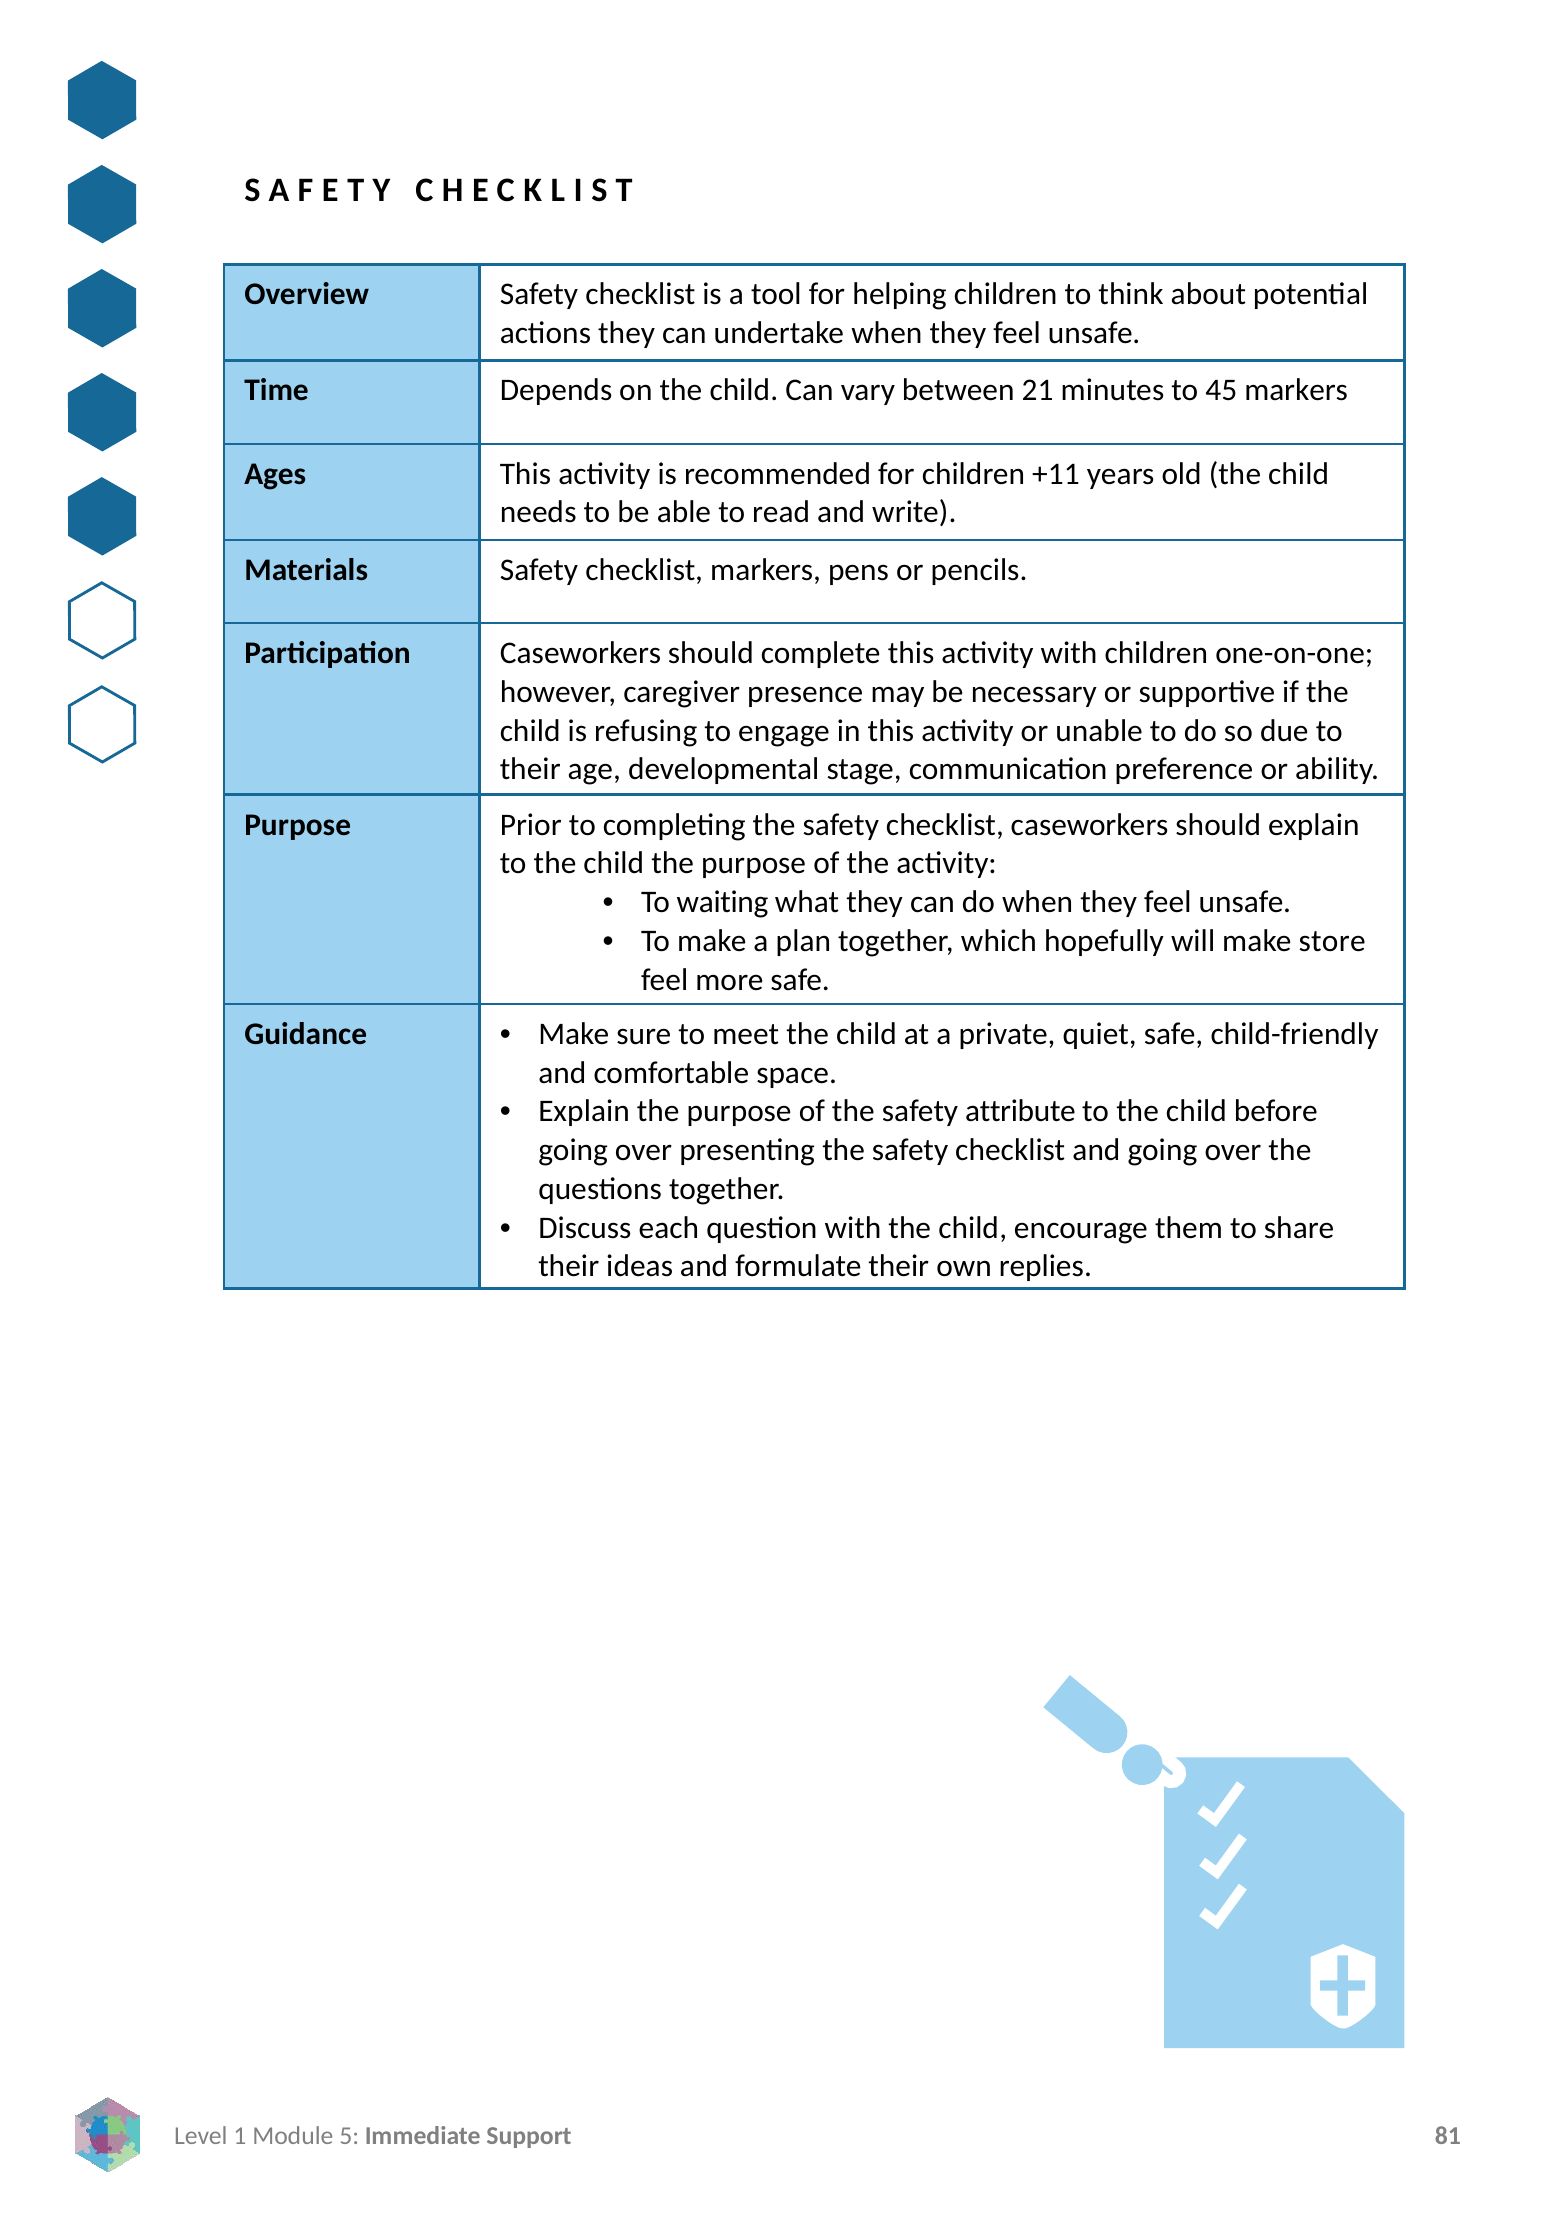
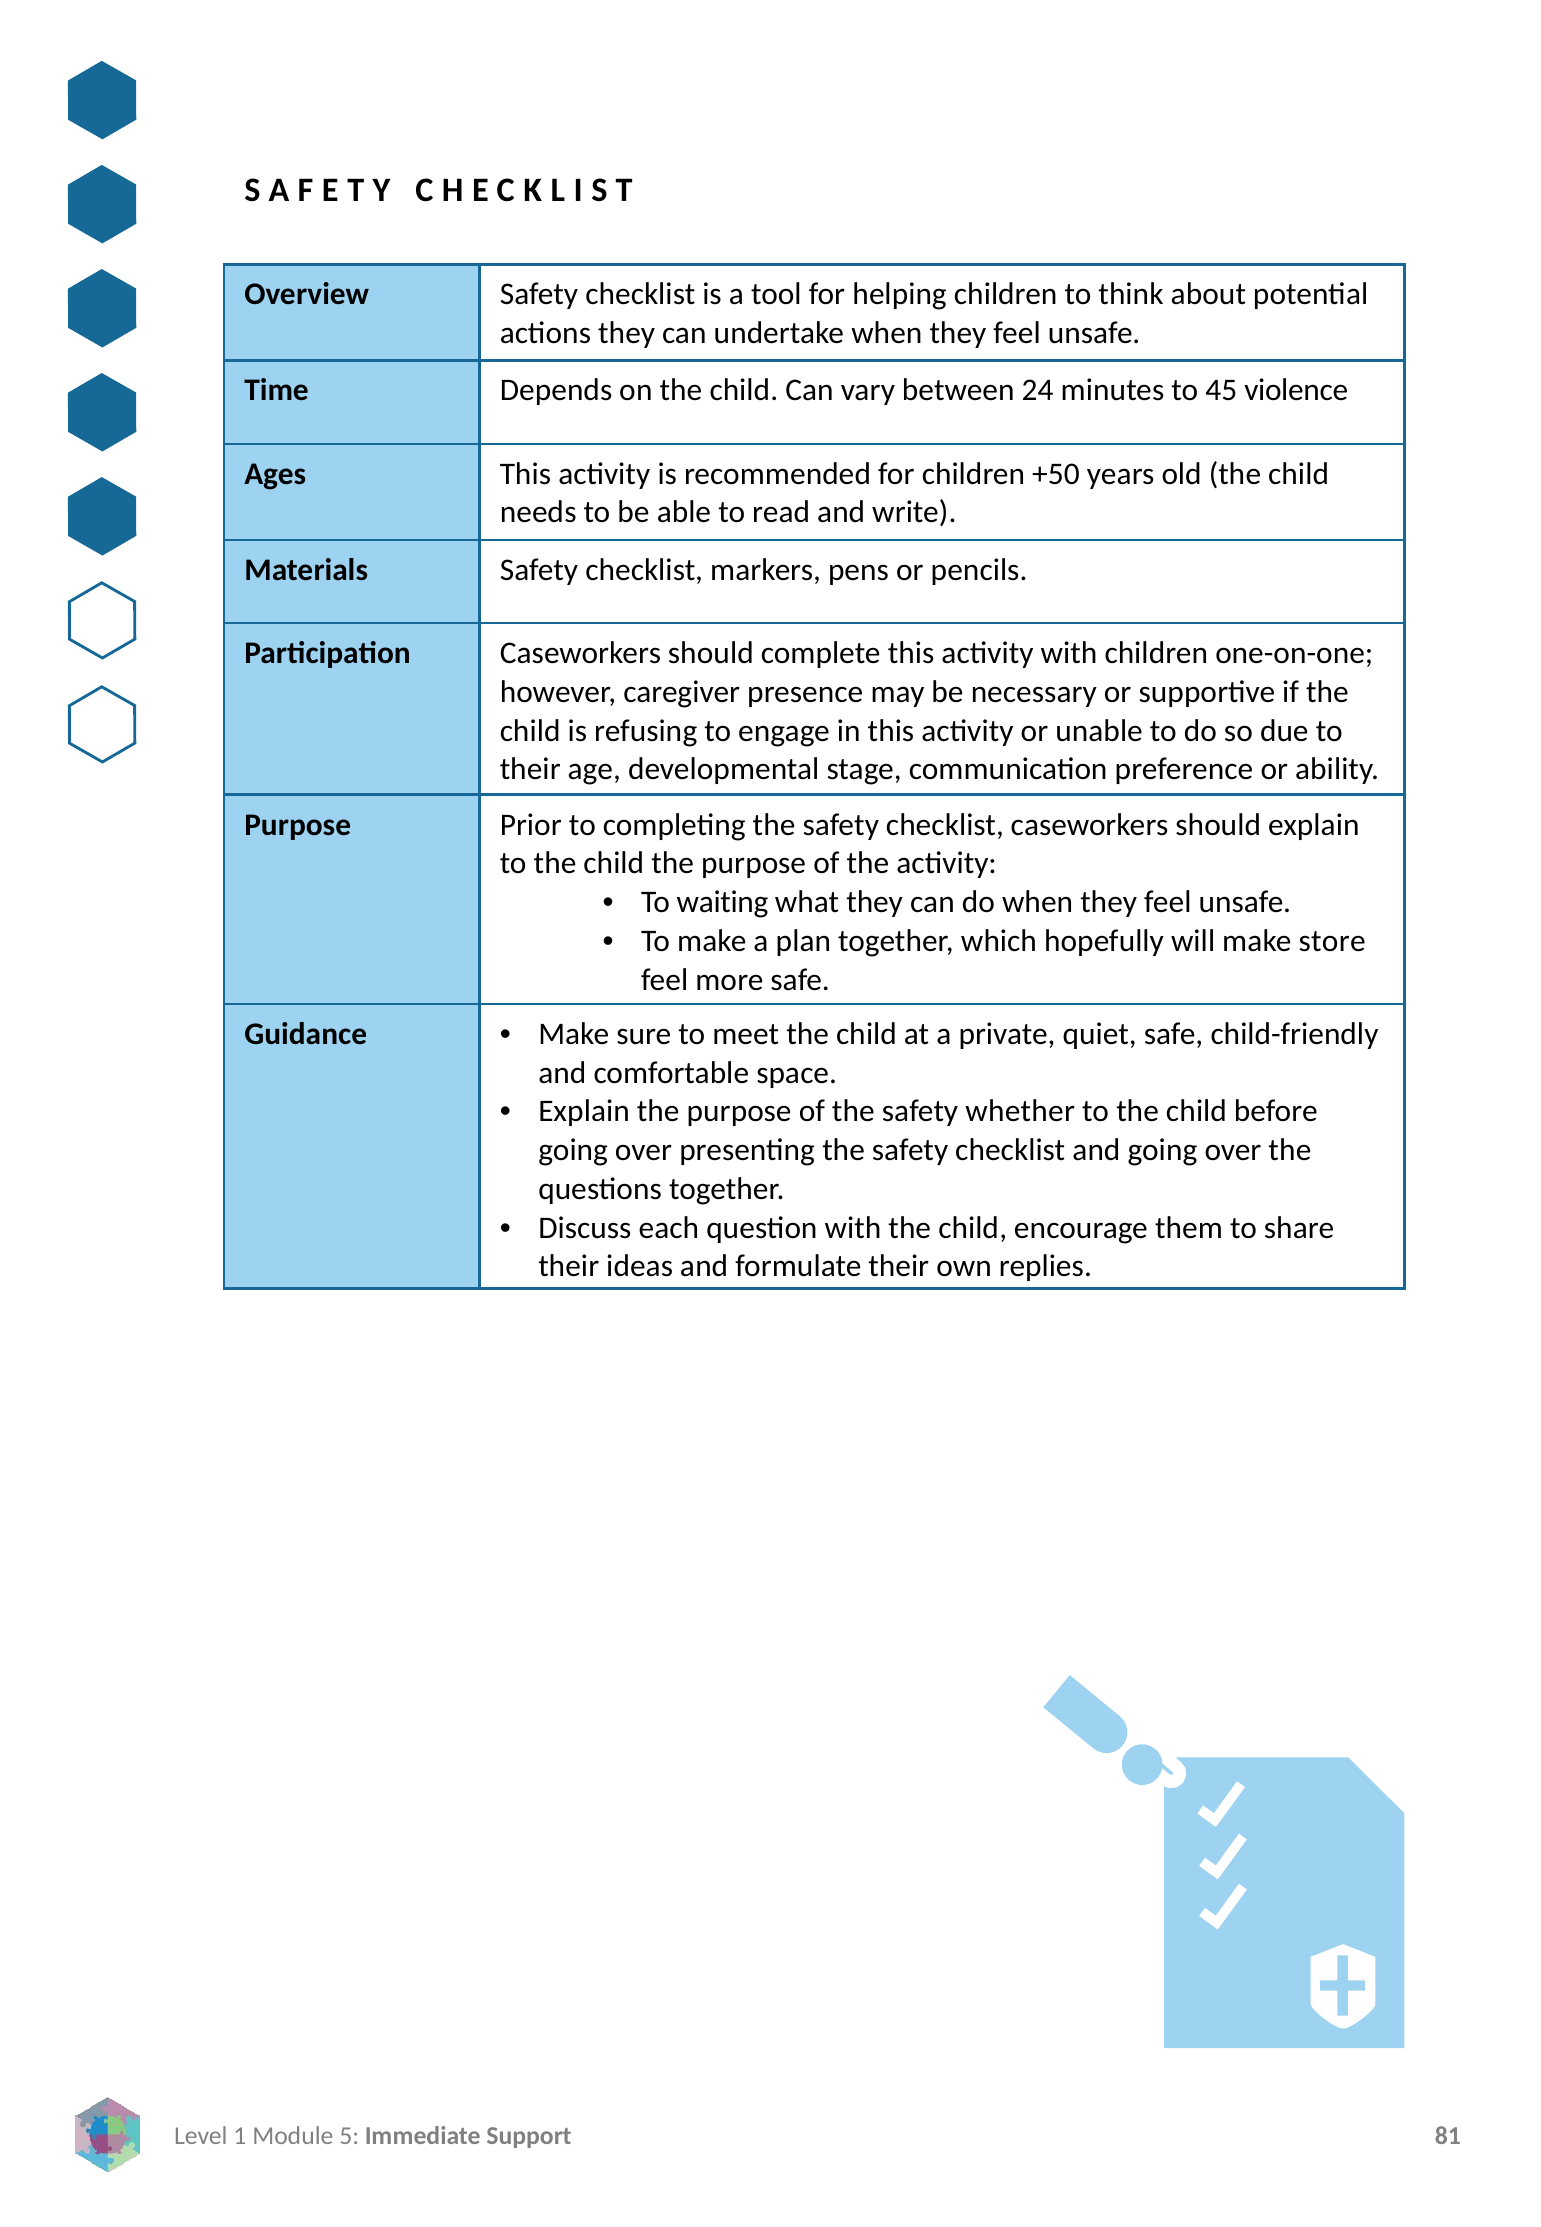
21: 21 -> 24
45 markers: markers -> violence
+11: +11 -> +50
attribute: attribute -> whether
